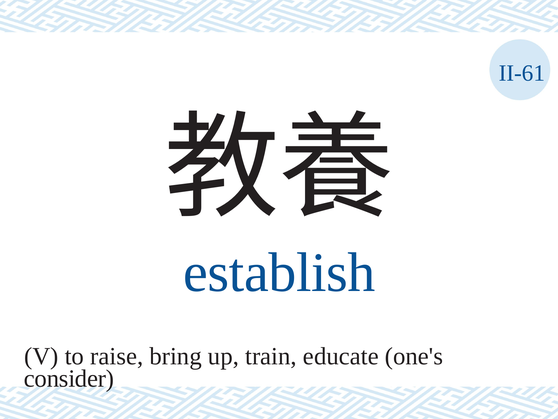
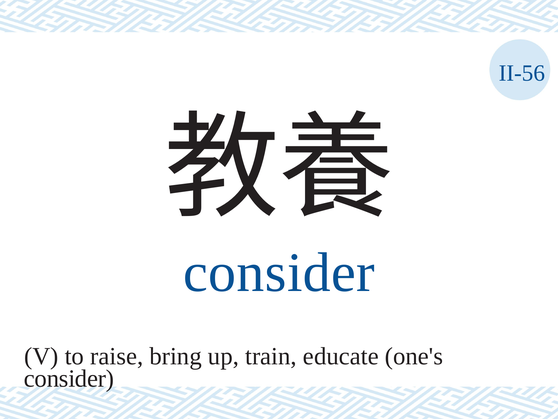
II-61: II-61 -> II-56
establish at (279, 272): establish -> consider
